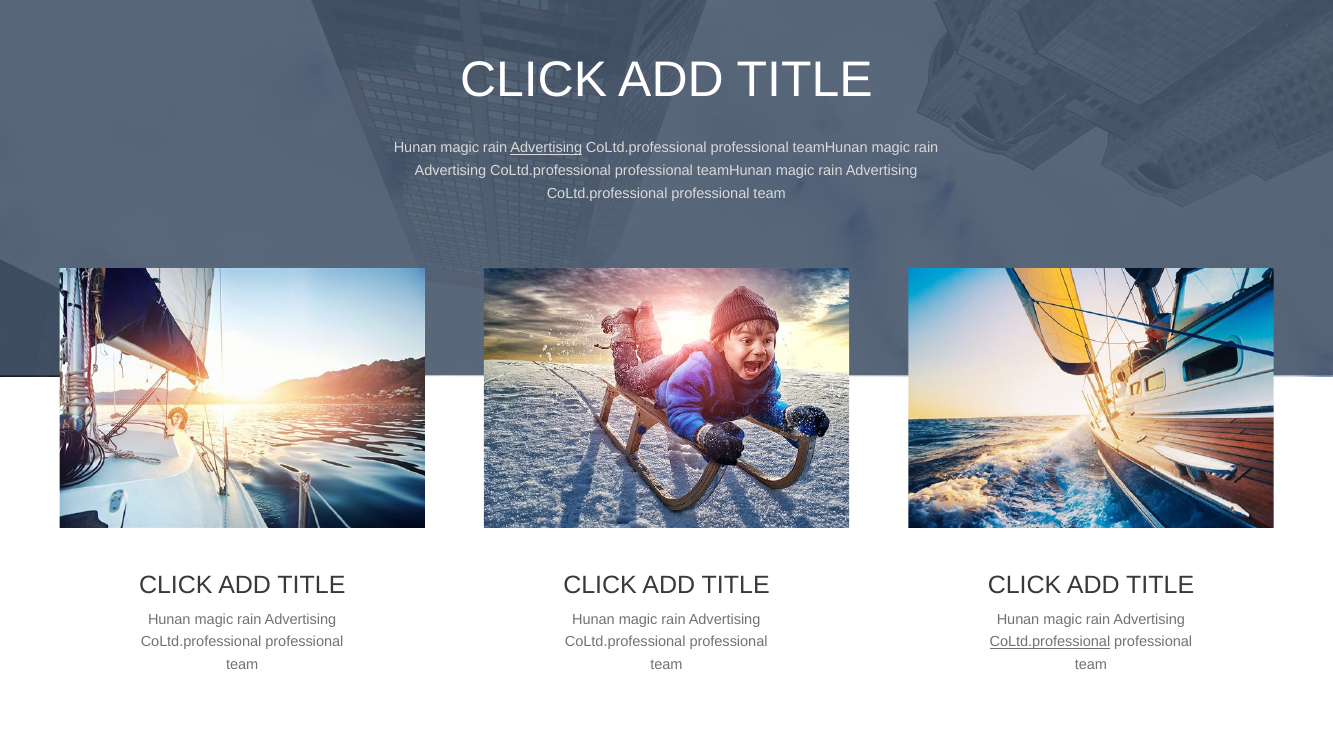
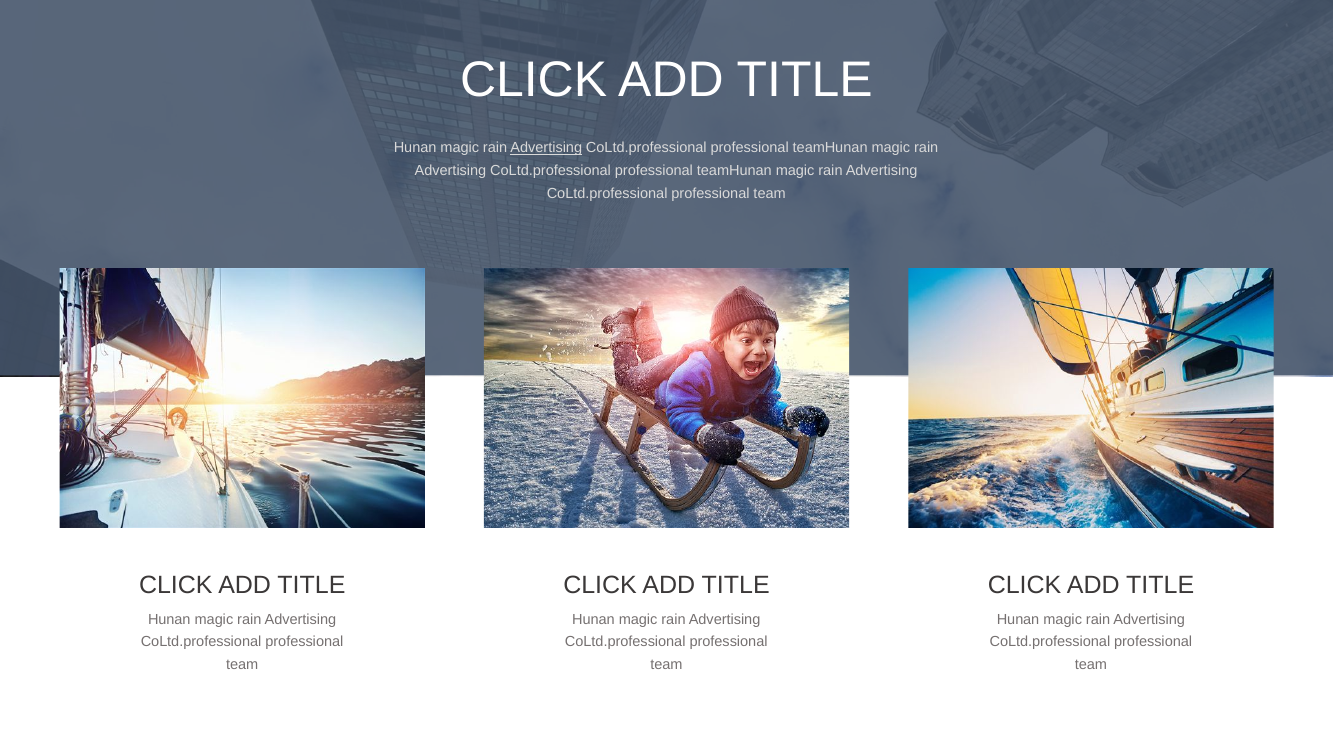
CoLtd.professional at (1050, 642) underline: present -> none
